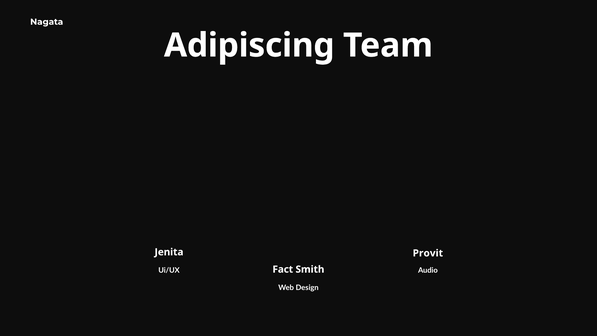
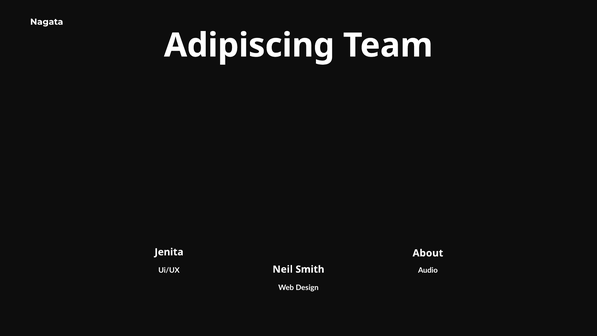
Provit: Provit -> About
Fact: Fact -> Neil
